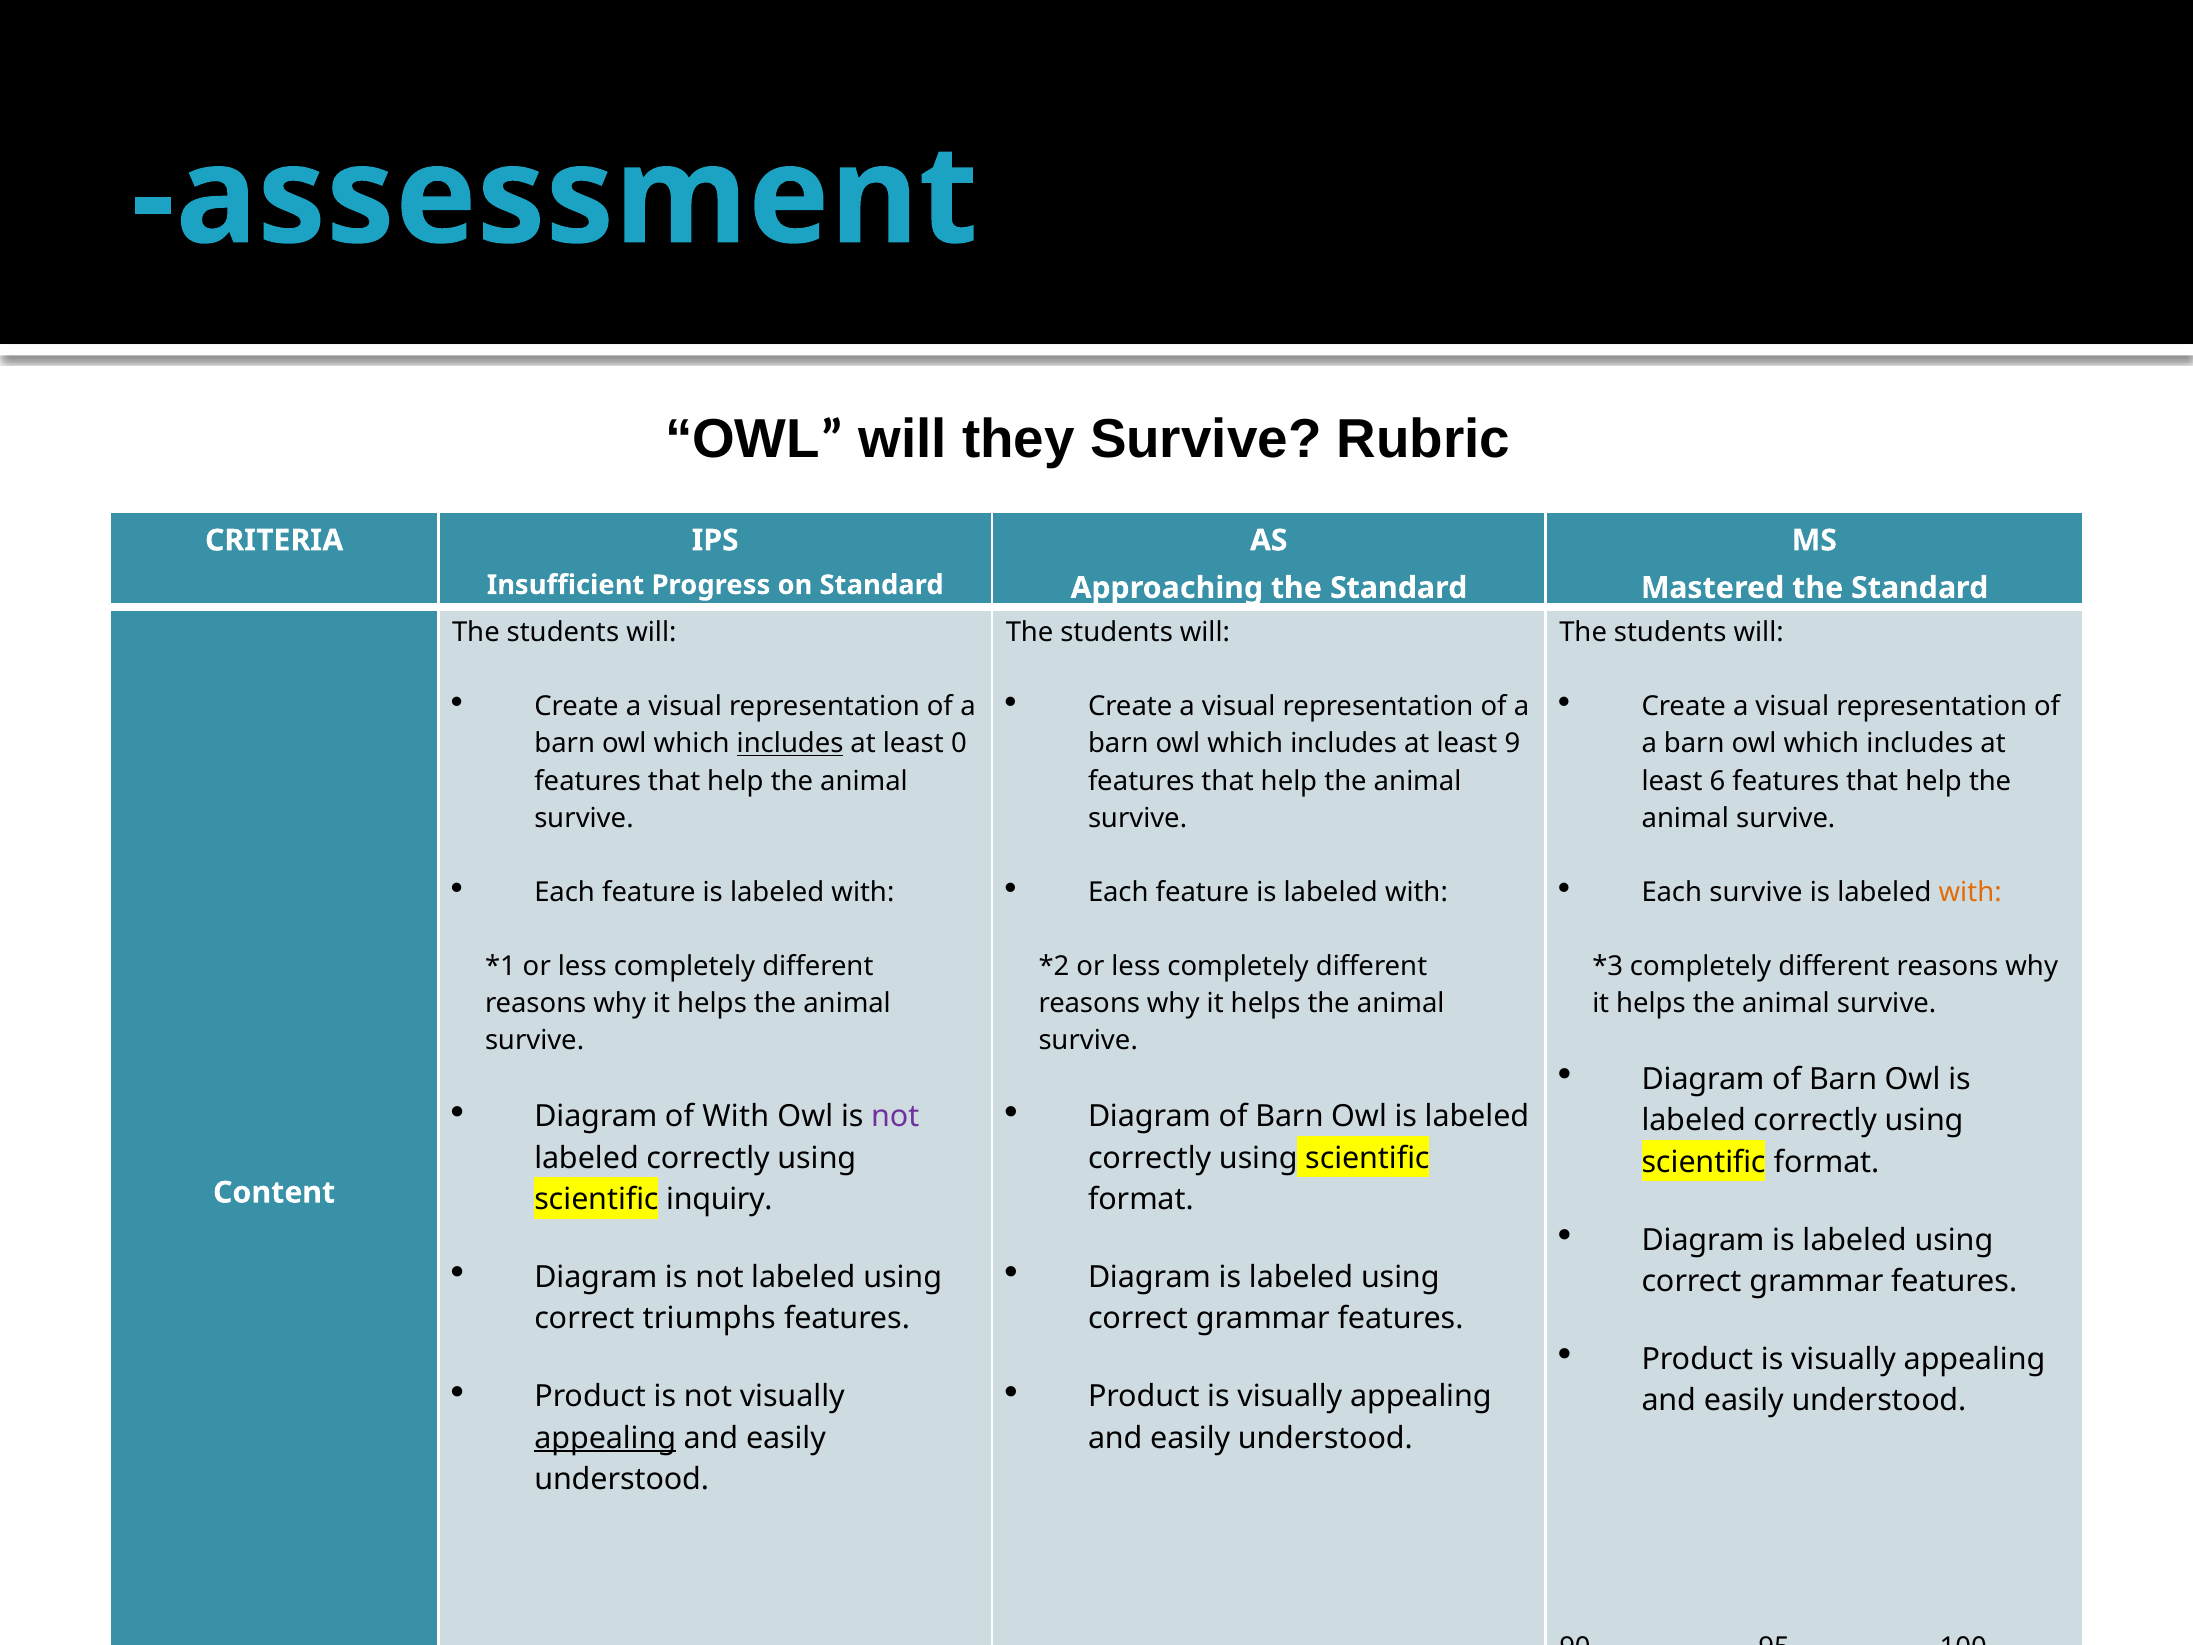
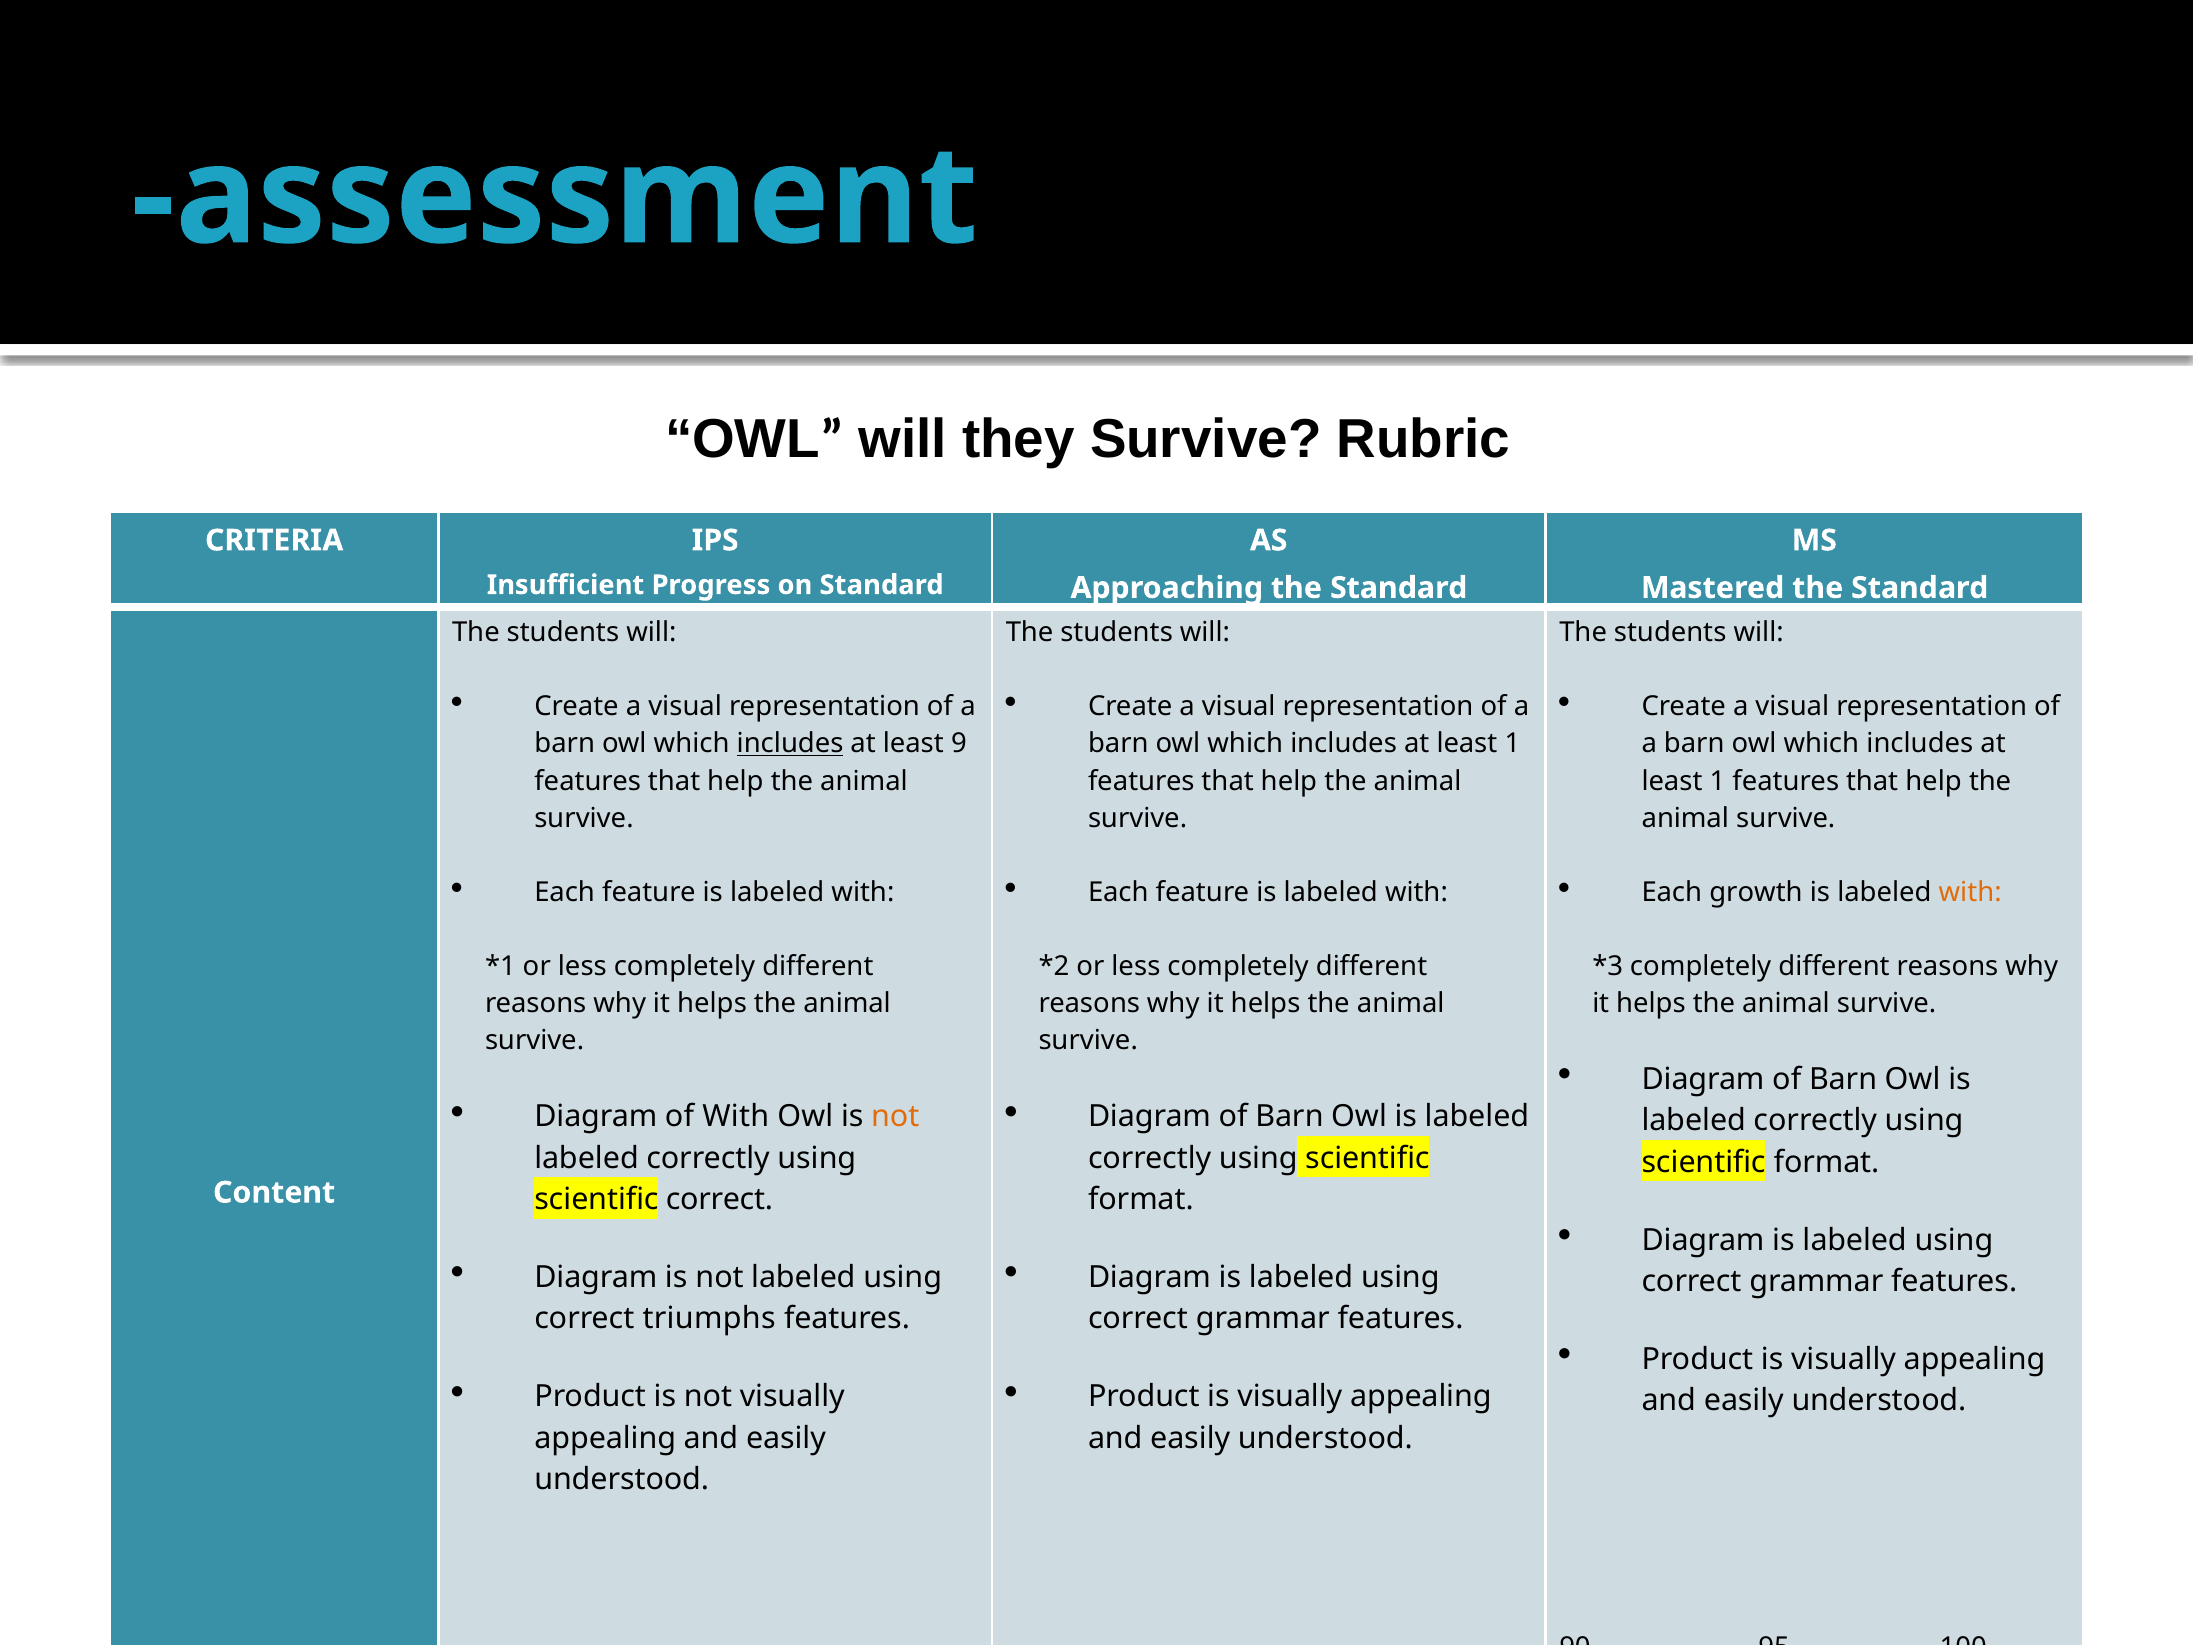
0: 0 -> 9
9 at (1512, 744): 9 -> 1
6 at (1718, 781): 6 -> 1
Each survive: survive -> growth
not at (895, 1117) colour: purple -> orange
scientific inquiry: inquiry -> correct
appealing at (605, 1438) underline: present -> none
